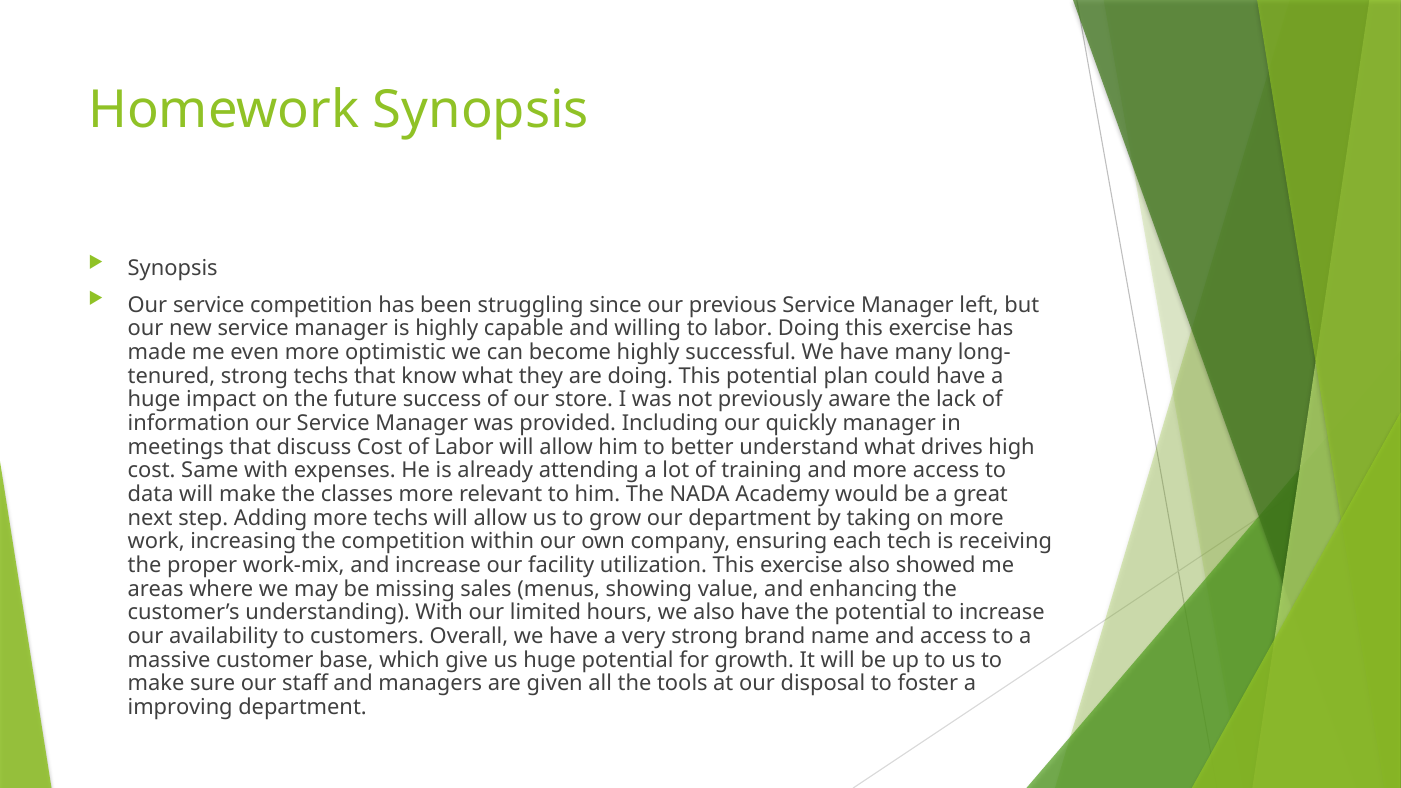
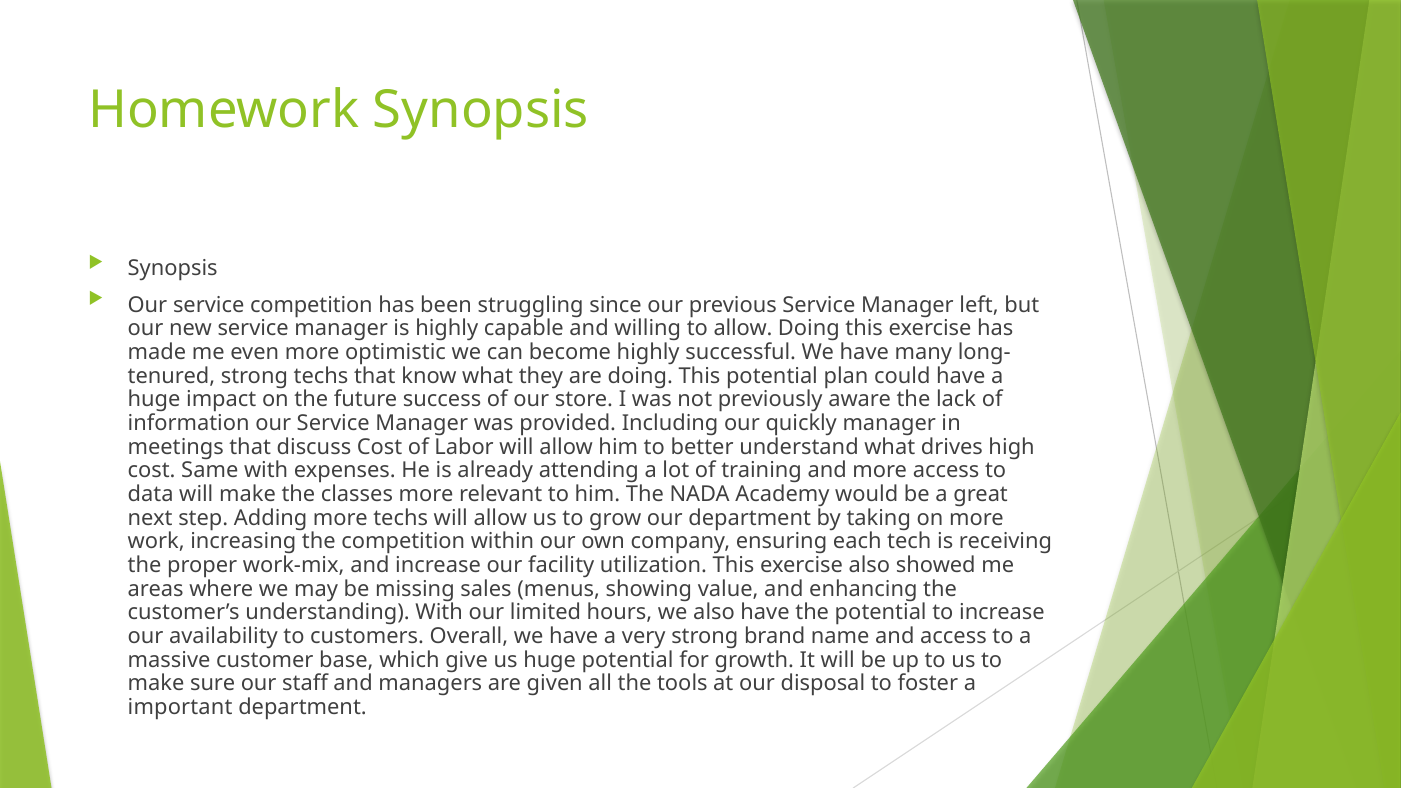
to labor: labor -> allow
improving: improving -> important
